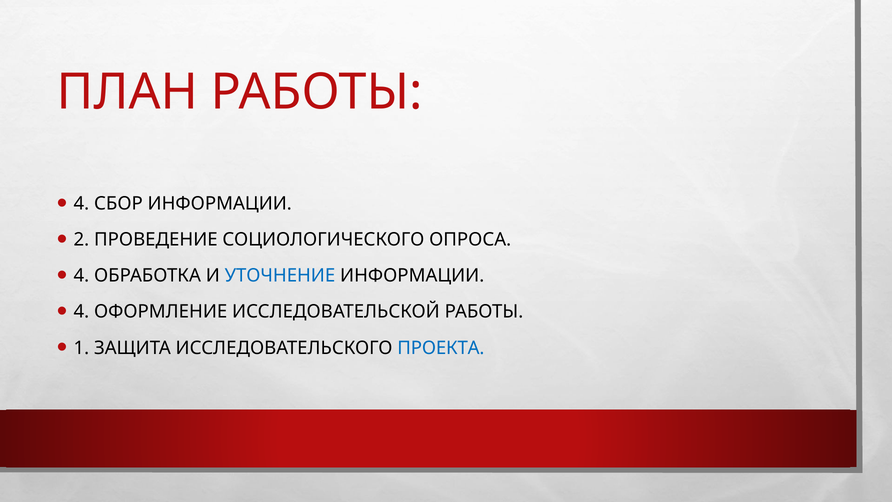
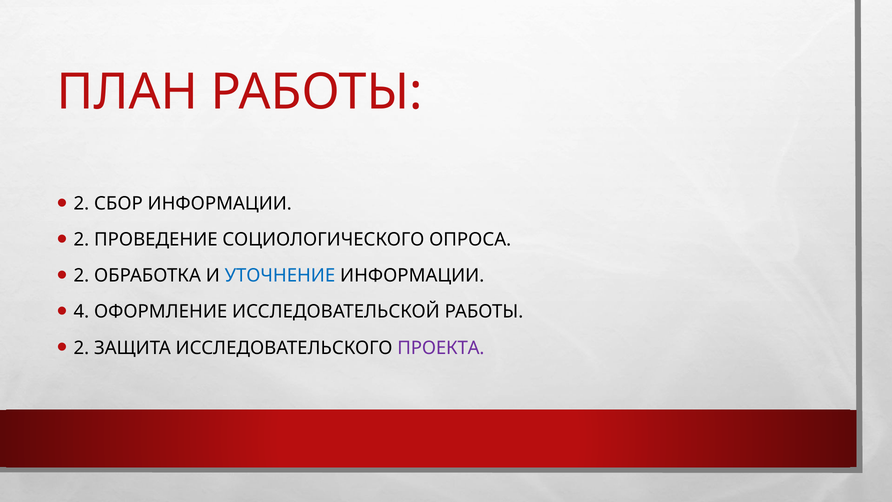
4 at (81, 203): 4 -> 2
4 at (81, 276): 4 -> 2
1 at (81, 348): 1 -> 2
ПРОЕКТА colour: blue -> purple
